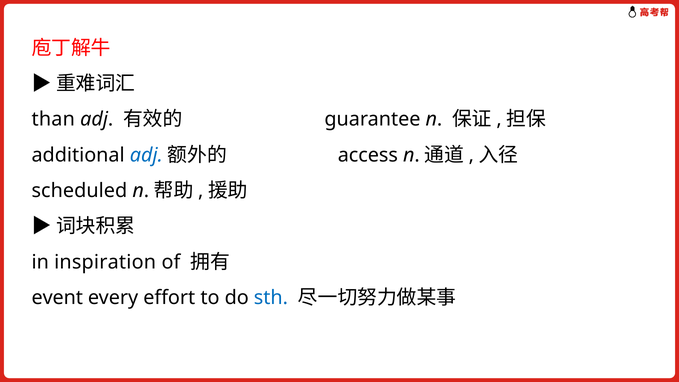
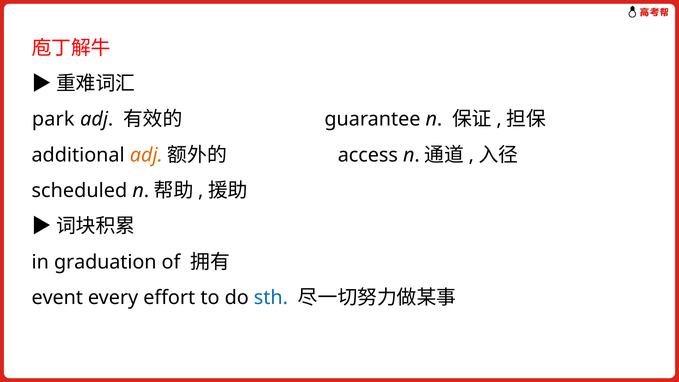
than: than -> park
adj at (146, 155) colour: blue -> orange
inspiration: inspiration -> graduation
